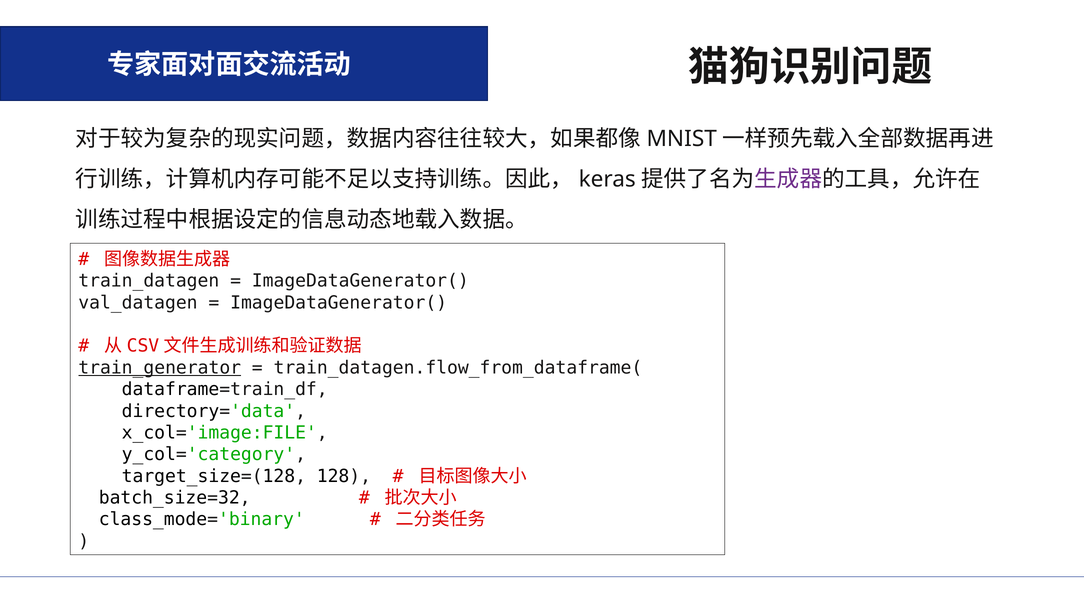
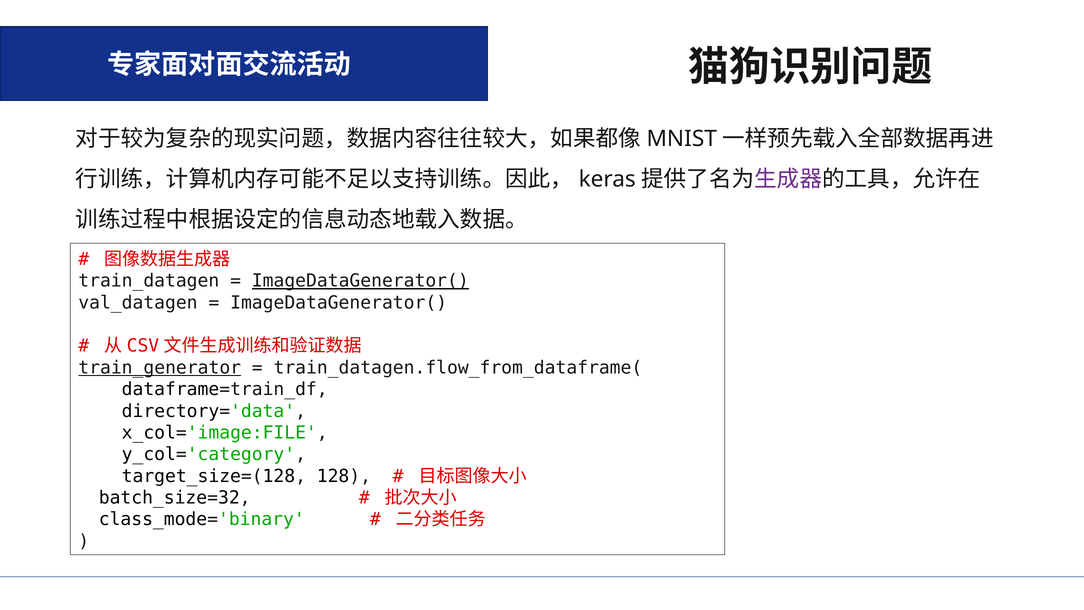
ImageDataGenerator( at (360, 281) underline: none -> present
